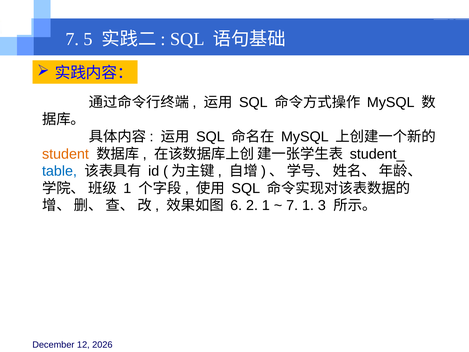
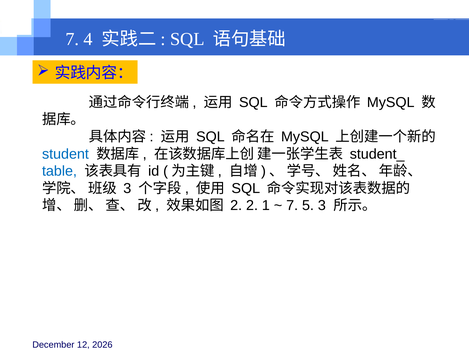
5: 5 -> 4
student colour: orange -> blue
1 at (127, 188): 1 -> 3
6 at (236, 205): 6 -> 2
7 1: 1 -> 5
